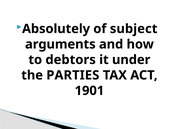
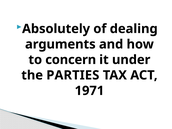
subject: subject -> dealing
debtors: debtors -> concern
1901: 1901 -> 1971
